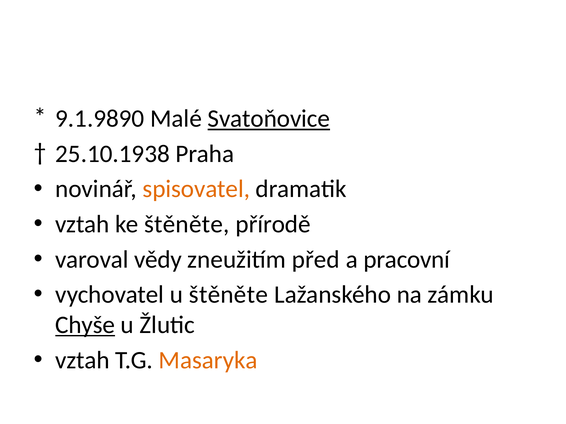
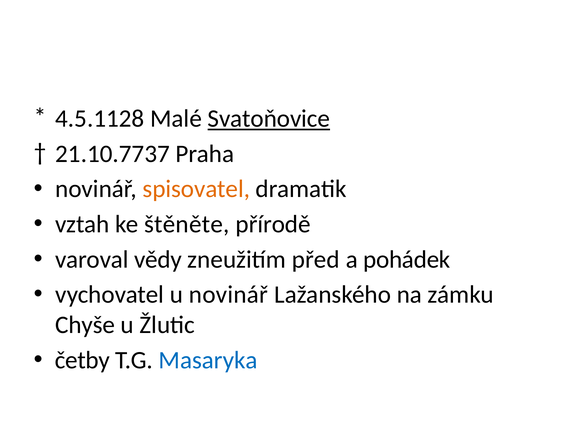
9.1.9890: 9.1.9890 -> 4.5.1128
25.10.1938: 25.10.1938 -> 21.10.7737
pracovní: pracovní -> pohádek
u štěněte: štěněte -> novinář
Chyše underline: present -> none
vztah at (82, 360): vztah -> četby
Masaryka colour: orange -> blue
